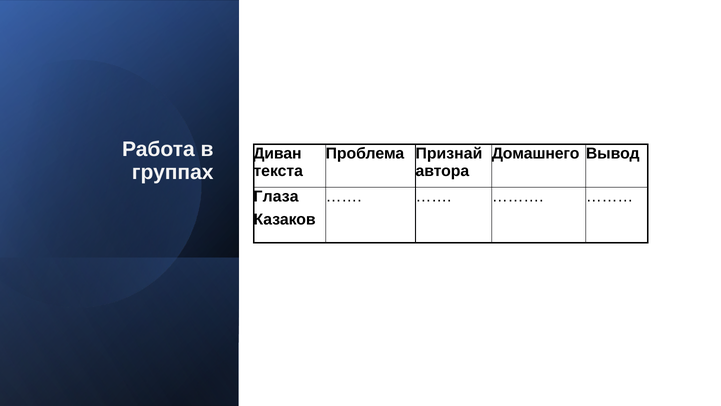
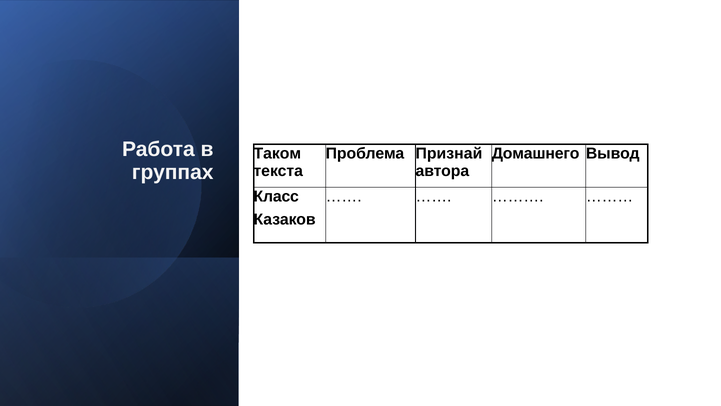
Диван: Диван -> Таком
Глаза: Глаза -> Класс
